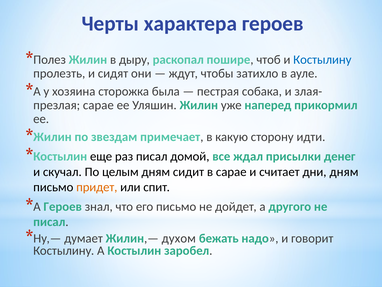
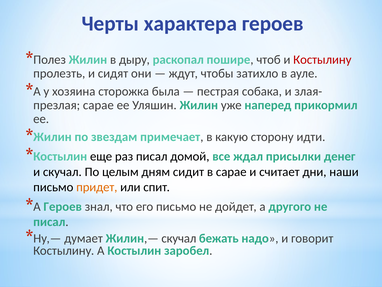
Костылину at (322, 60) colour: blue -> red
дни дням: дням -> наши
Жилин,— духом: духом -> скучал
